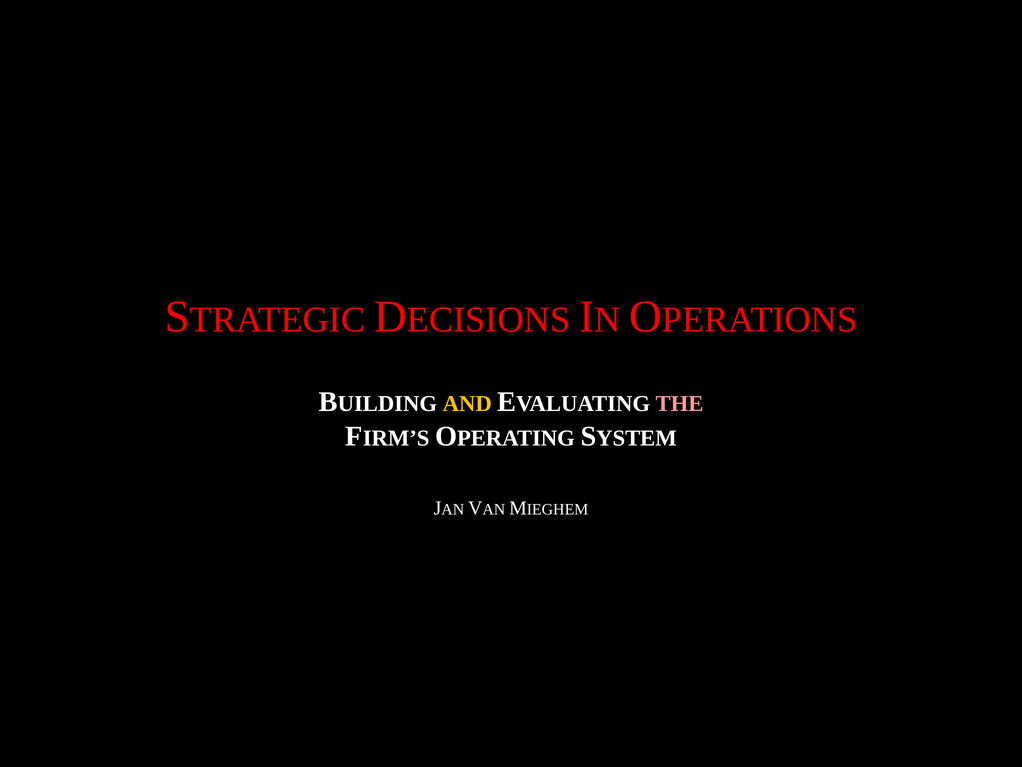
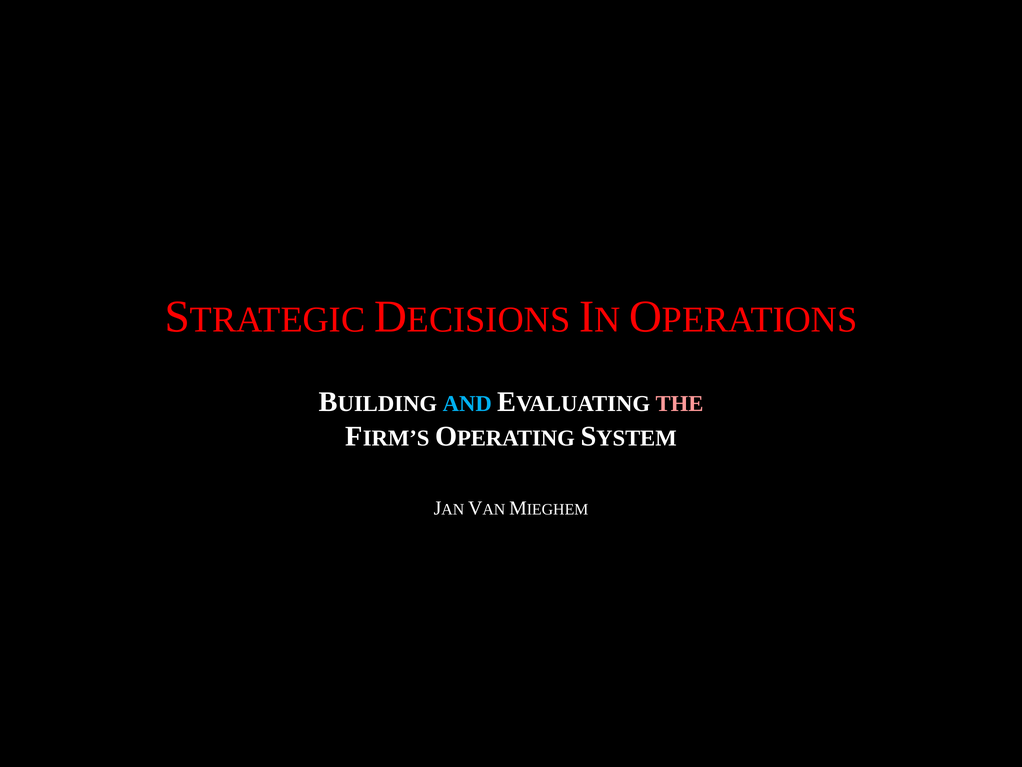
AND colour: yellow -> light blue
